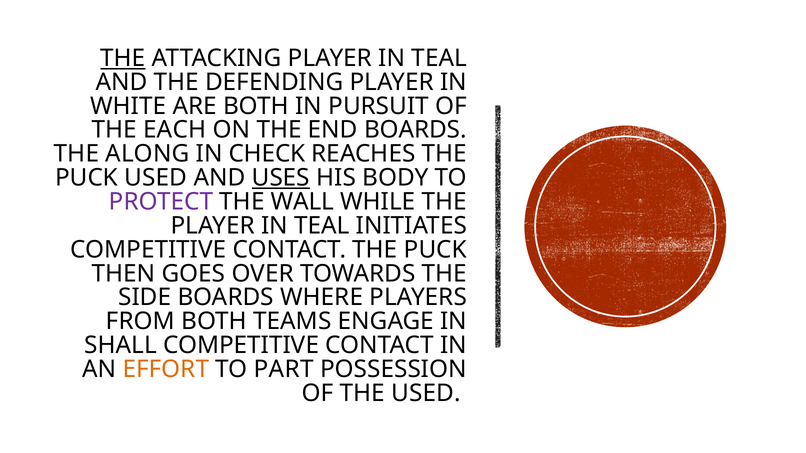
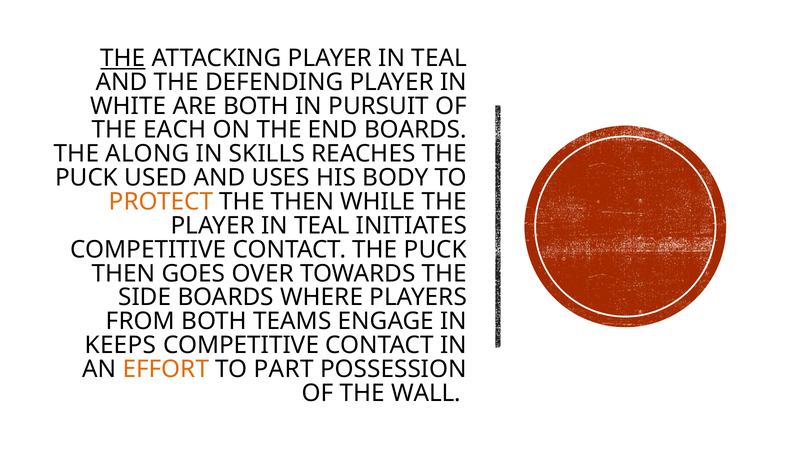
CHECK: CHECK -> SKILLS
USES underline: present -> none
PROTECT colour: purple -> orange
THE WALL: WALL -> THEN
SHALL: SHALL -> KEEPS
THE USED: USED -> WALL
